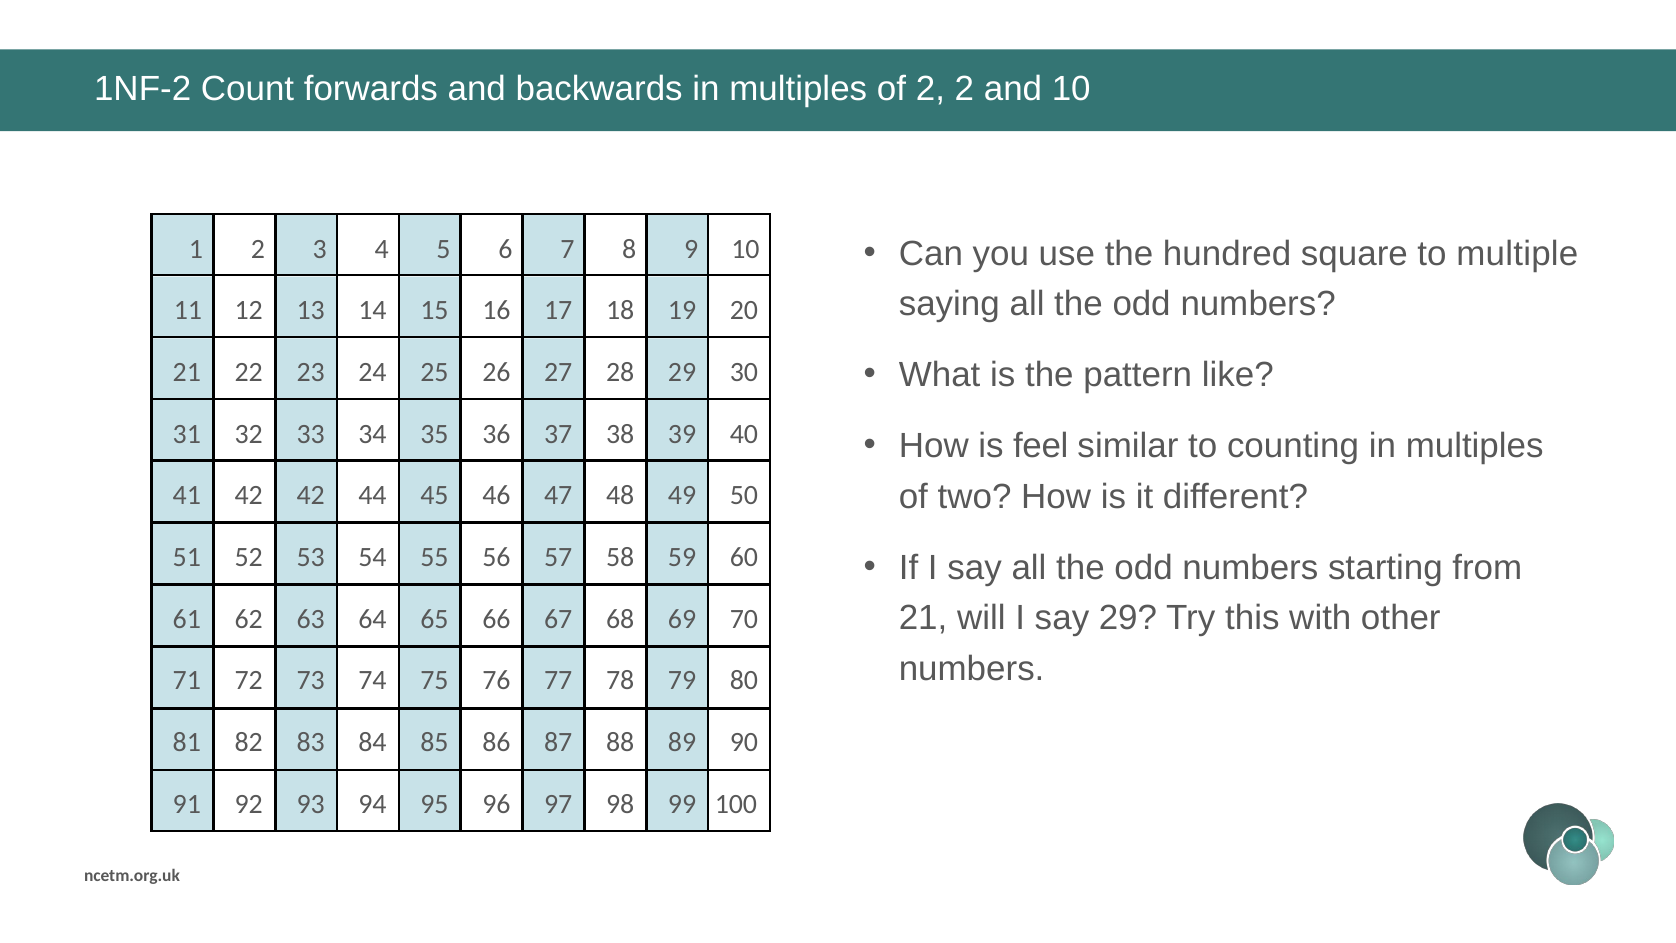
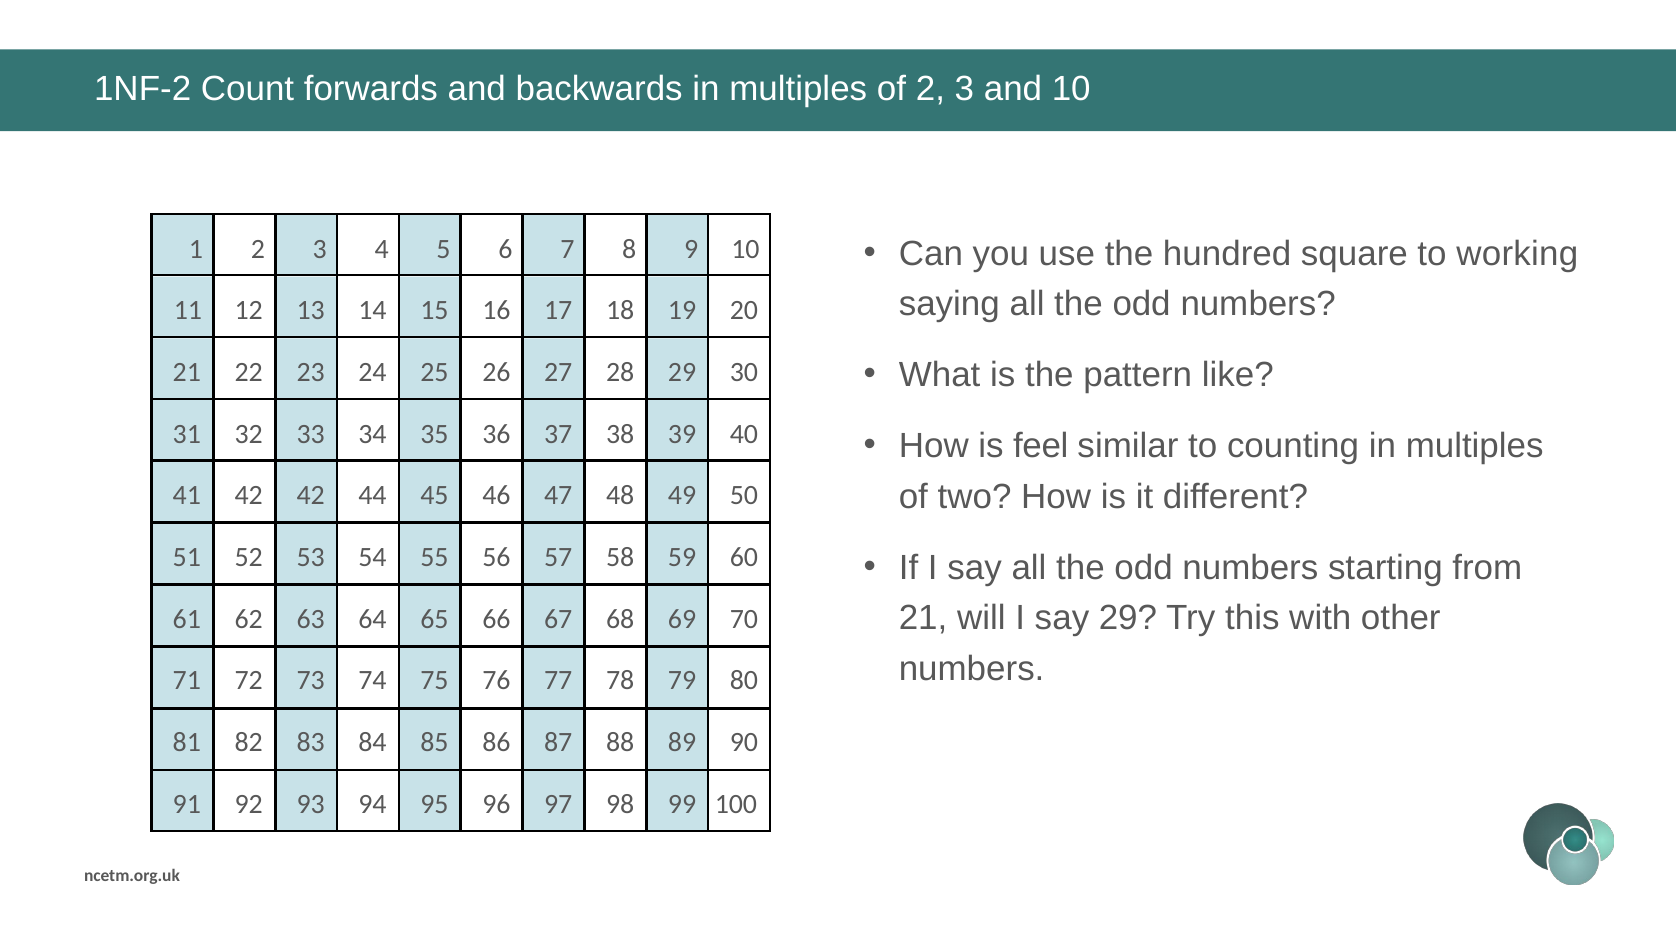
2 2: 2 -> 3
multiple: multiple -> working
